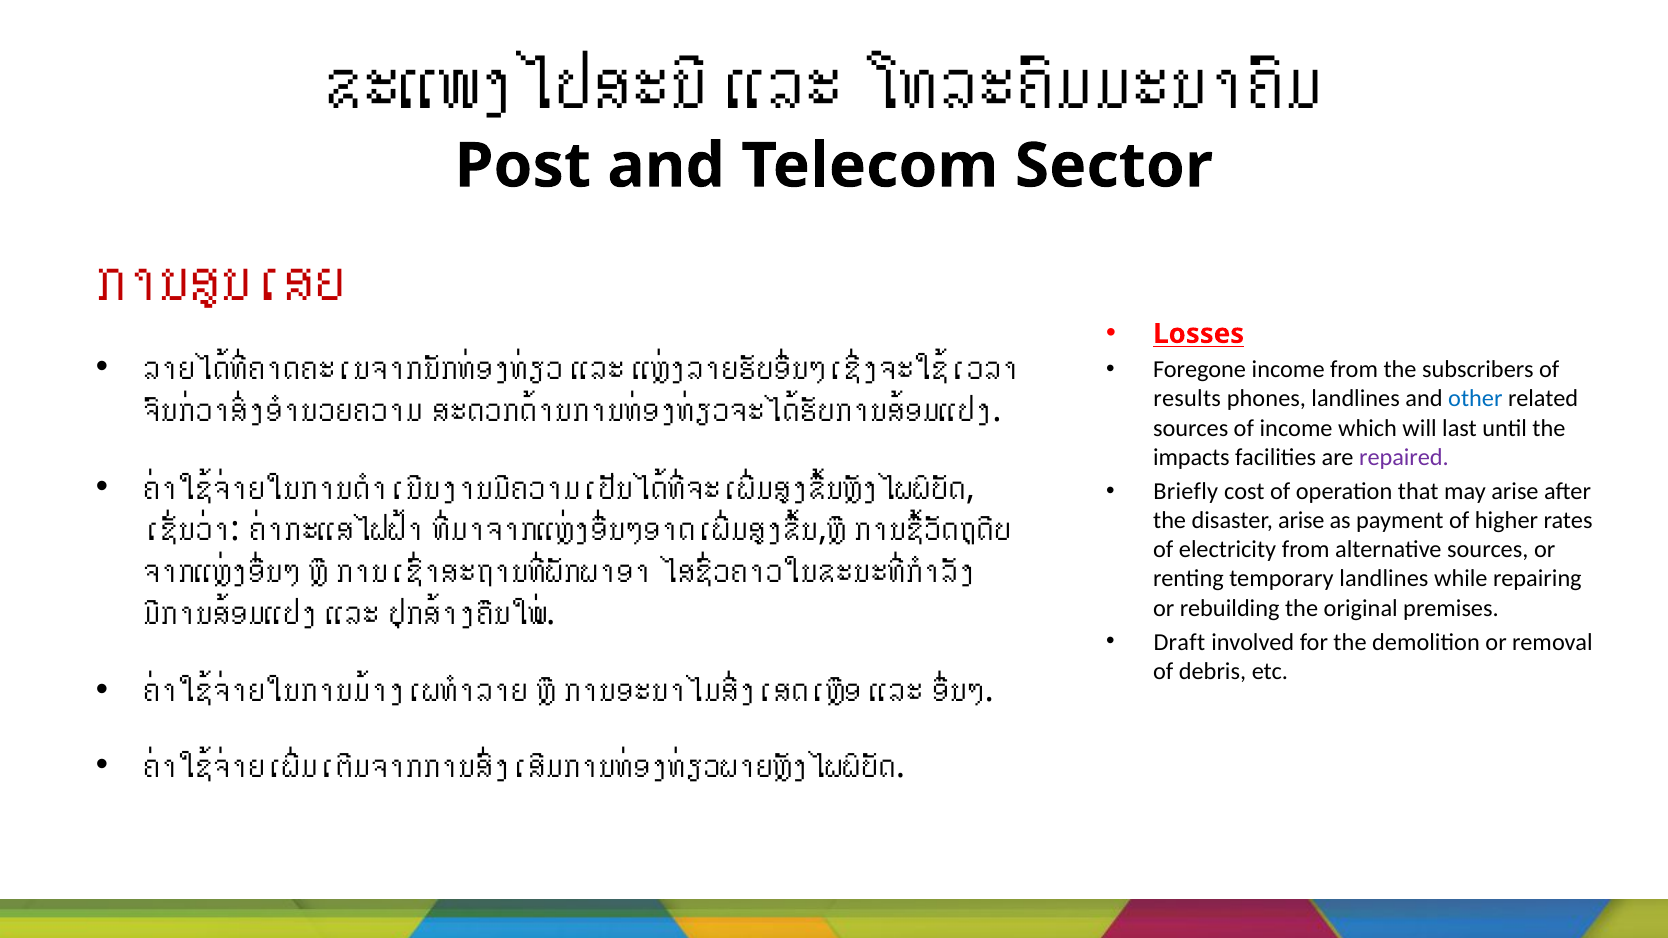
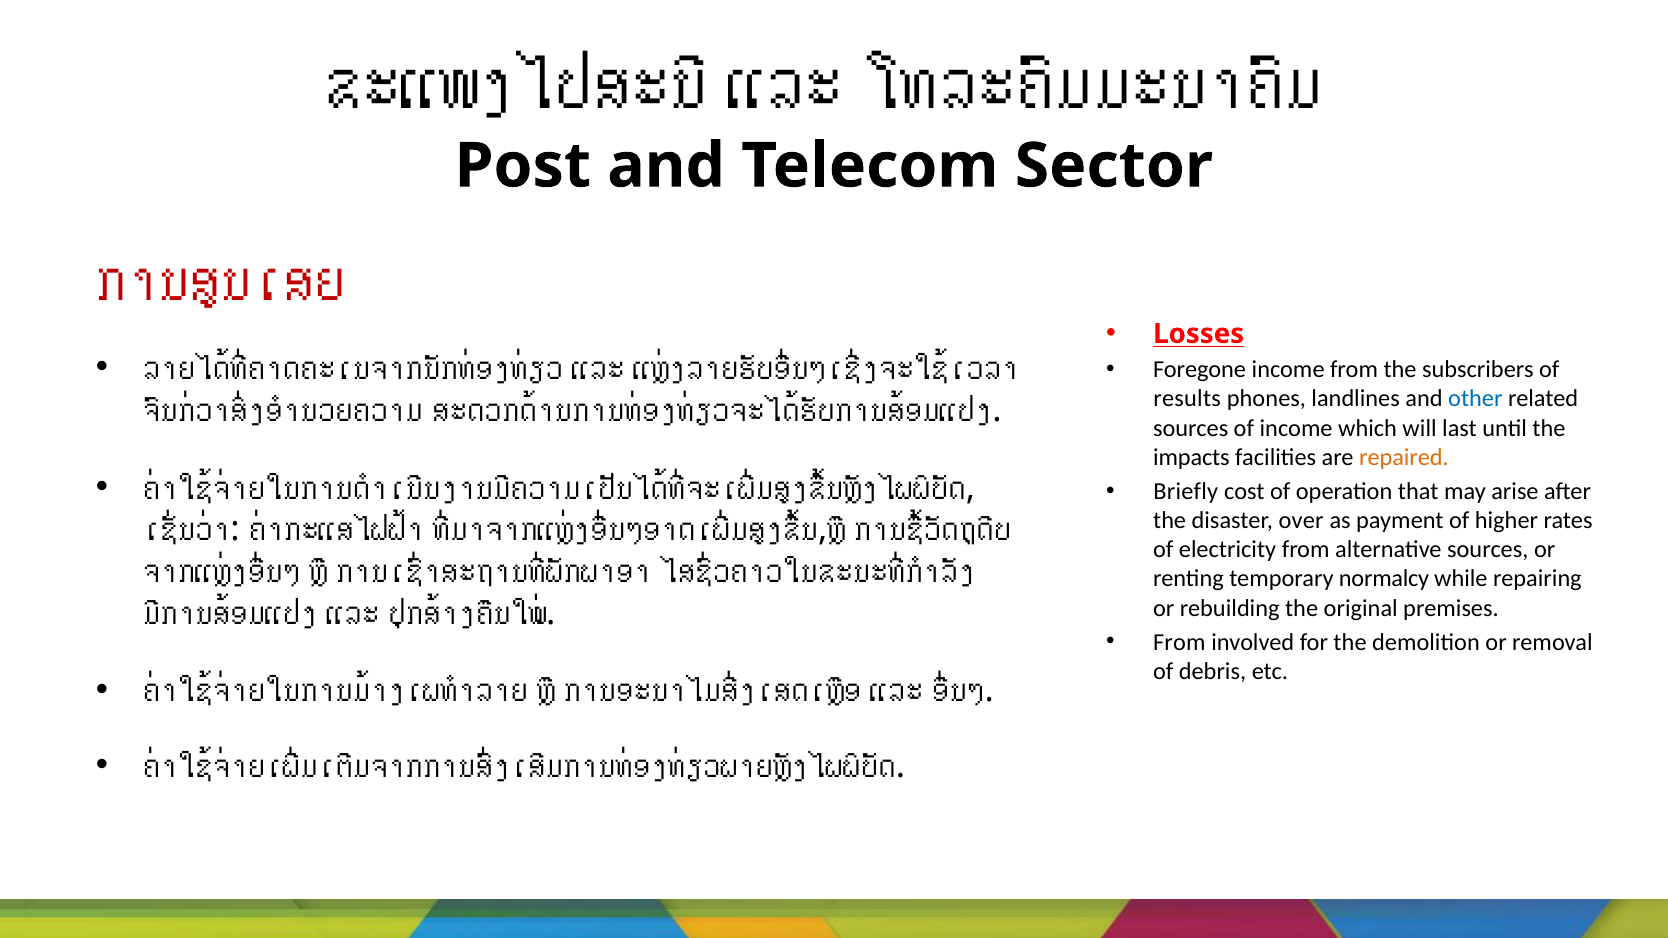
repaired colour: purple -> orange
disaster arise: arise -> over
temporary landlines: landlines -> normalcy
Draft at (1179, 642): Draft -> From
